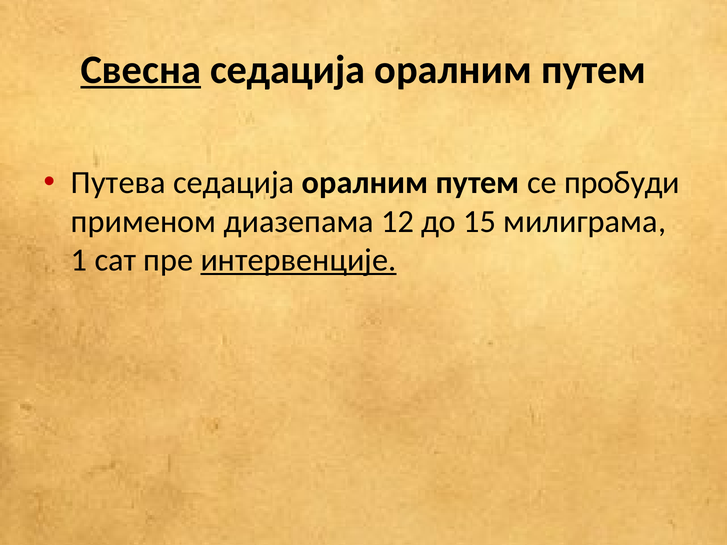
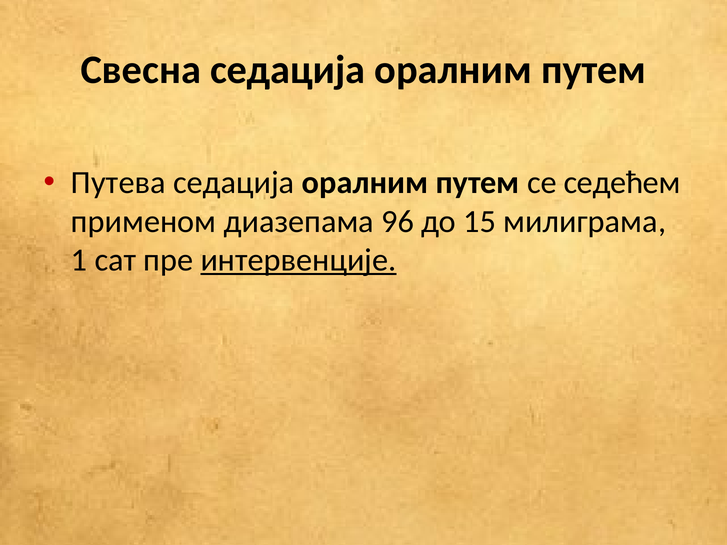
Свесна underline: present -> none
пробуди: пробуди -> седећем
12: 12 -> 96
